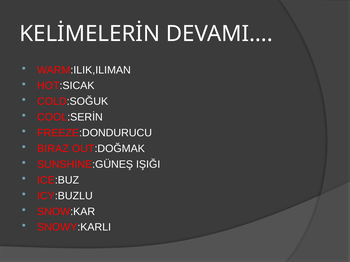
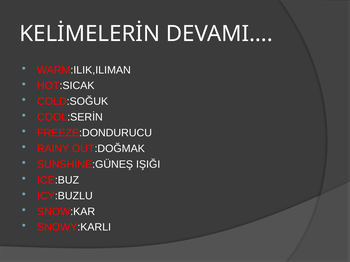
BIRAZ: BIRAZ -> RAINY
